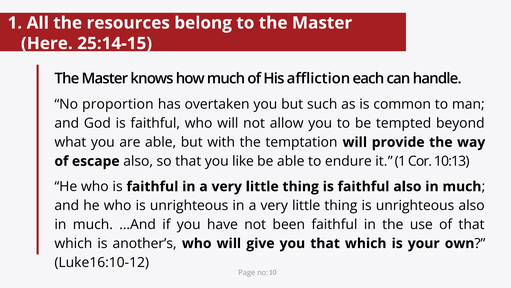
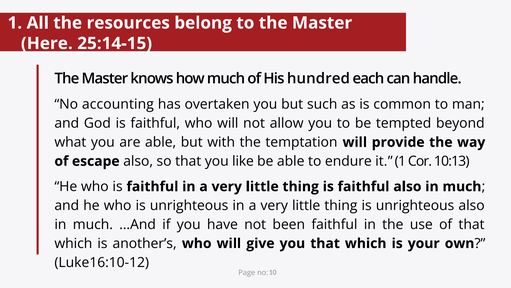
affliction: affliction -> hundred
proportion: proportion -> accounting
